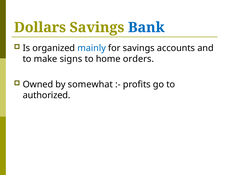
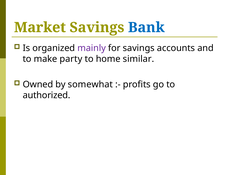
Dollars: Dollars -> Market
mainly colour: blue -> purple
signs: signs -> party
orders: orders -> similar
